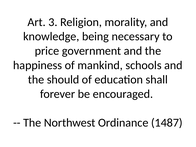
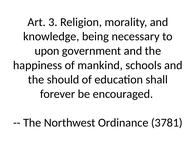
price: price -> upon
1487: 1487 -> 3781
